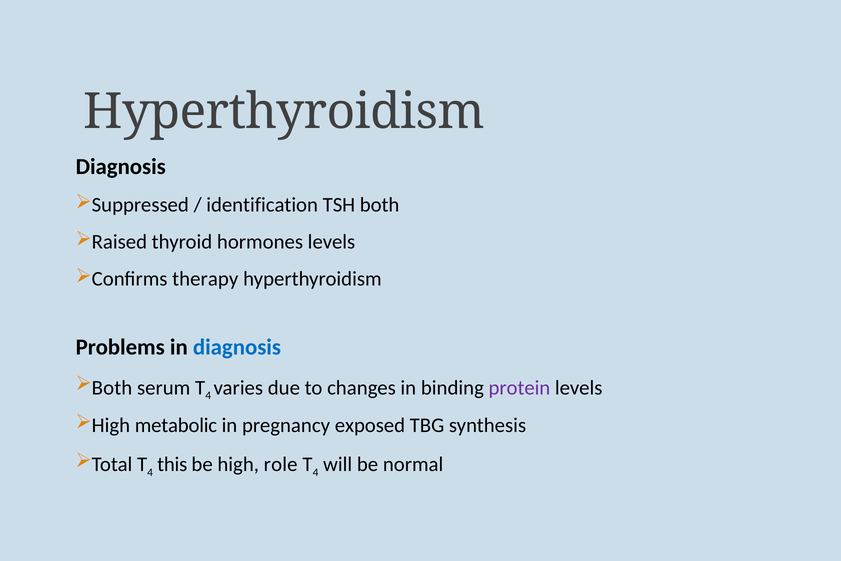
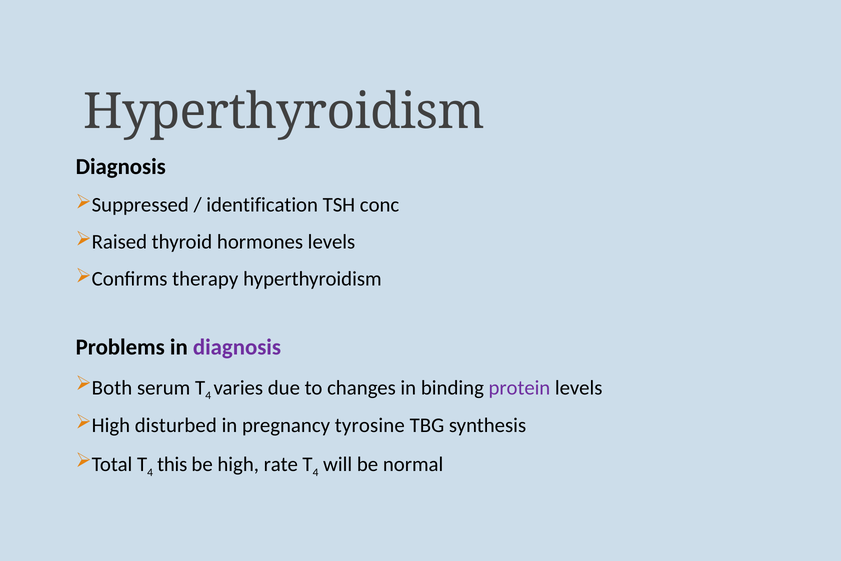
TSH both: both -> conc
diagnosis at (237, 347) colour: blue -> purple
metabolic: metabolic -> disturbed
exposed: exposed -> tyrosine
role: role -> rate
